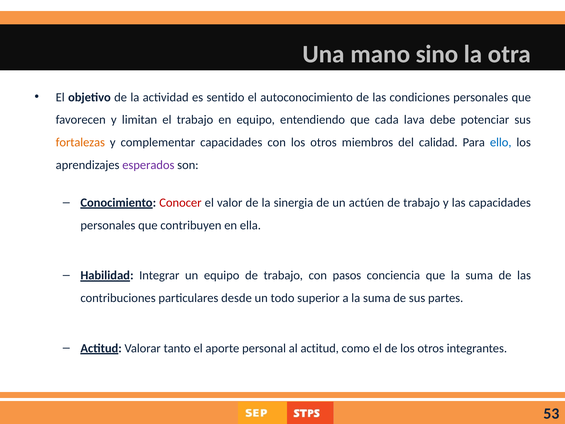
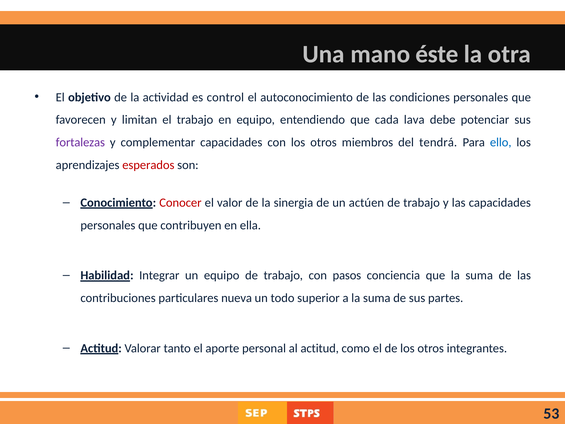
sino: sino -> éste
sentido: sentido -> control
fortalezas colour: orange -> purple
calidad: calidad -> tendrá
esperados colour: purple -> red
desde: desde -> nueva
